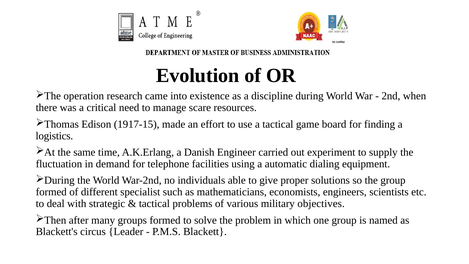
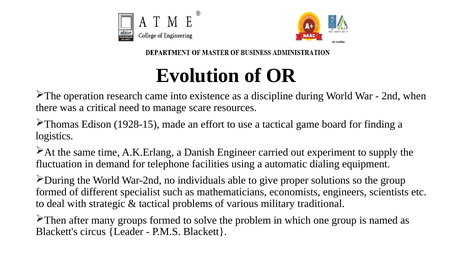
1917-15: 1917-15 -> 1928-15
objectives: objectives -> traditional
